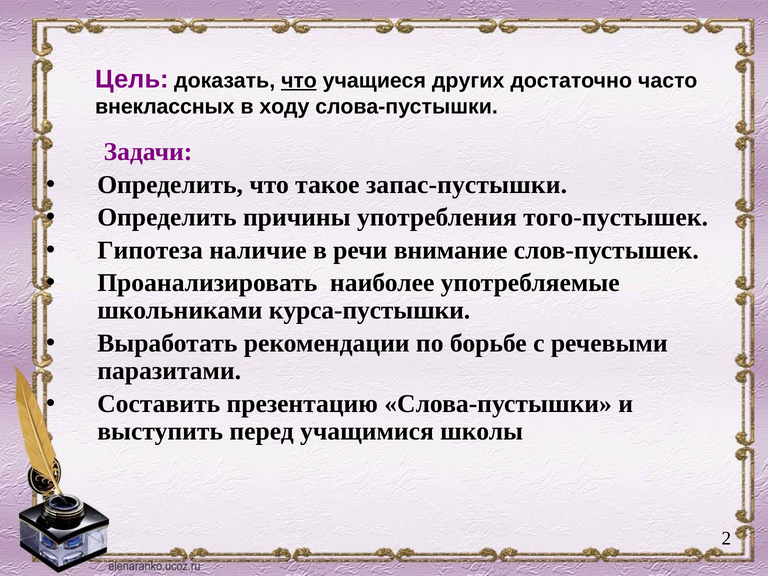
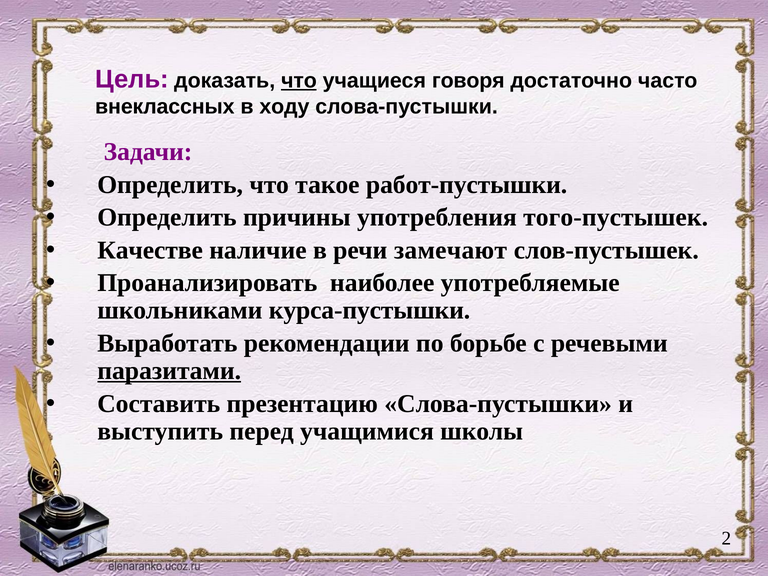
других: других -> говоря
запас-пустышки: запас-пустышки -> работ-пустышки
Гипотеза: Гипотеза -> Качестве
внимание: внимание -> замечают
паразитами underline: none -> present
